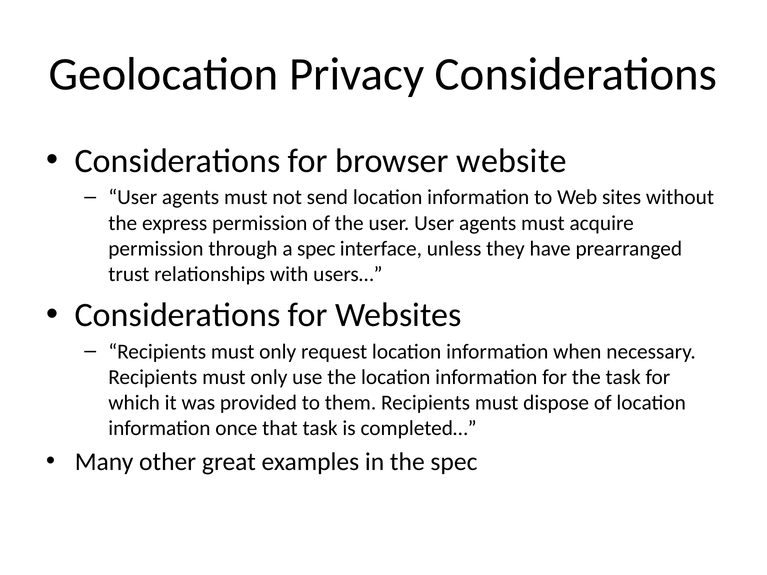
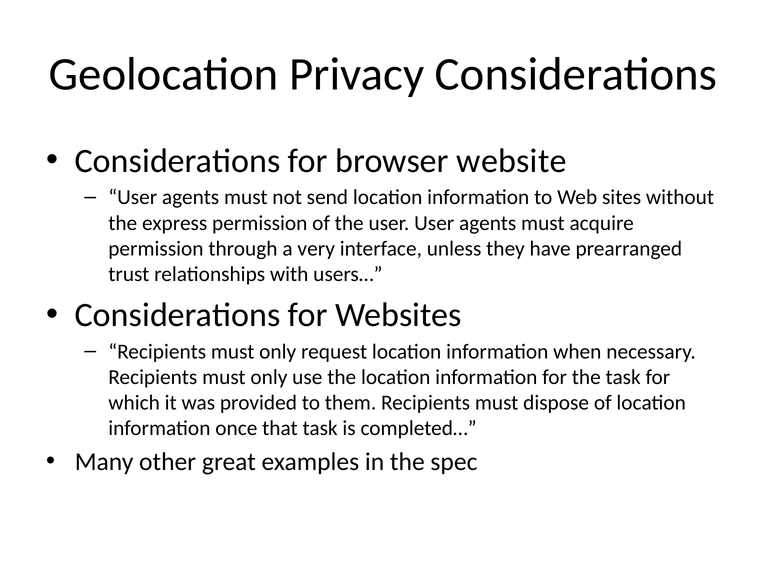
a spec: spec -> very
